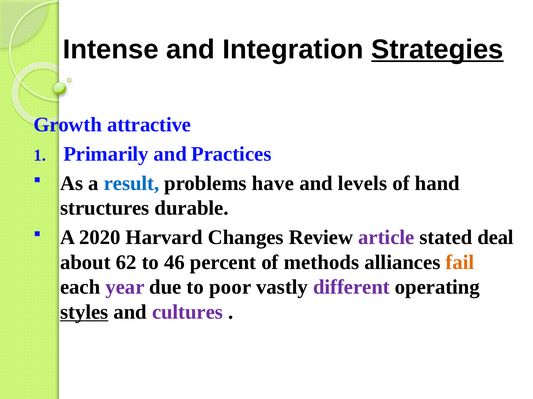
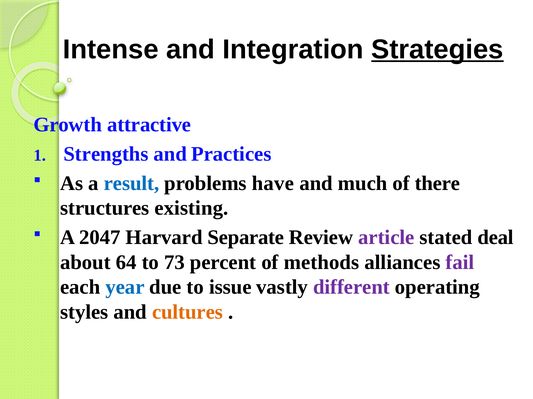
Primarily: Primarily -> Strengths
levels: levels -> much
hand: hand -> there
durable: durable -> existing
2020: 2020 -> 2047
Changes: Changes -> Separate
62: 62 -> 64
46: 46 -> 73
fail colour: orange -> purple
year colour: purple -> blue
poor: poor -> issue
styles underline: present -> none
cultures colour: purple -> orange
